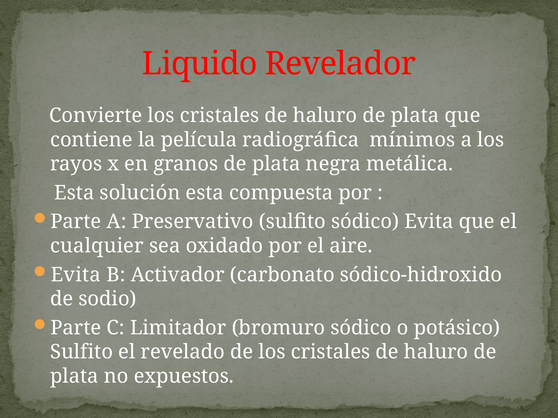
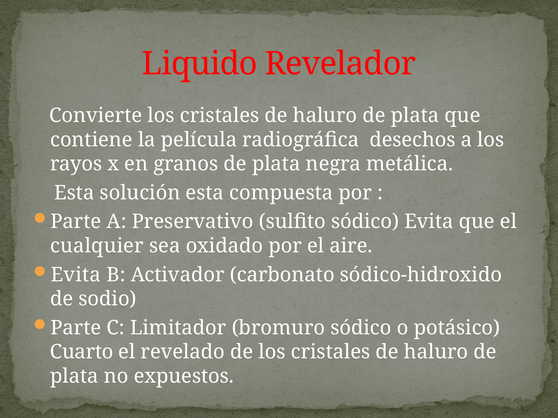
mínimos: mínimos -> desechos
Sulfito at (82, 352): Sulfito -> Cuarto
